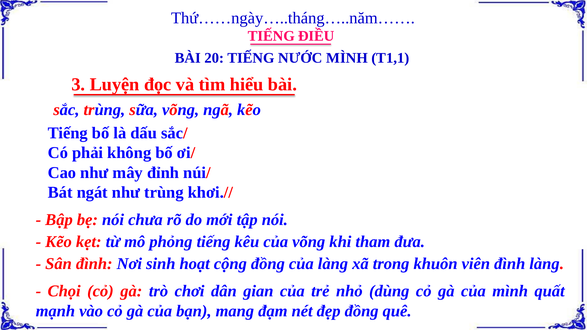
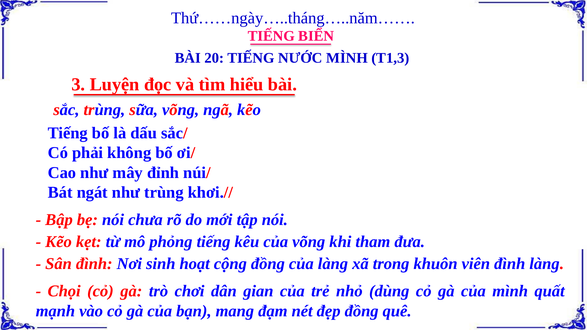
ĐIỀU: ĐIỀU -> BIỂN
T1,1: T1,1 -> T1,3
